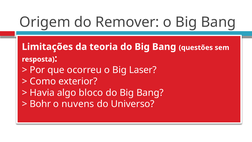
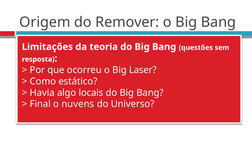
exterior: exterior -> estático
bloco: bloco -> locais
Bohr: Bohr -> Final
